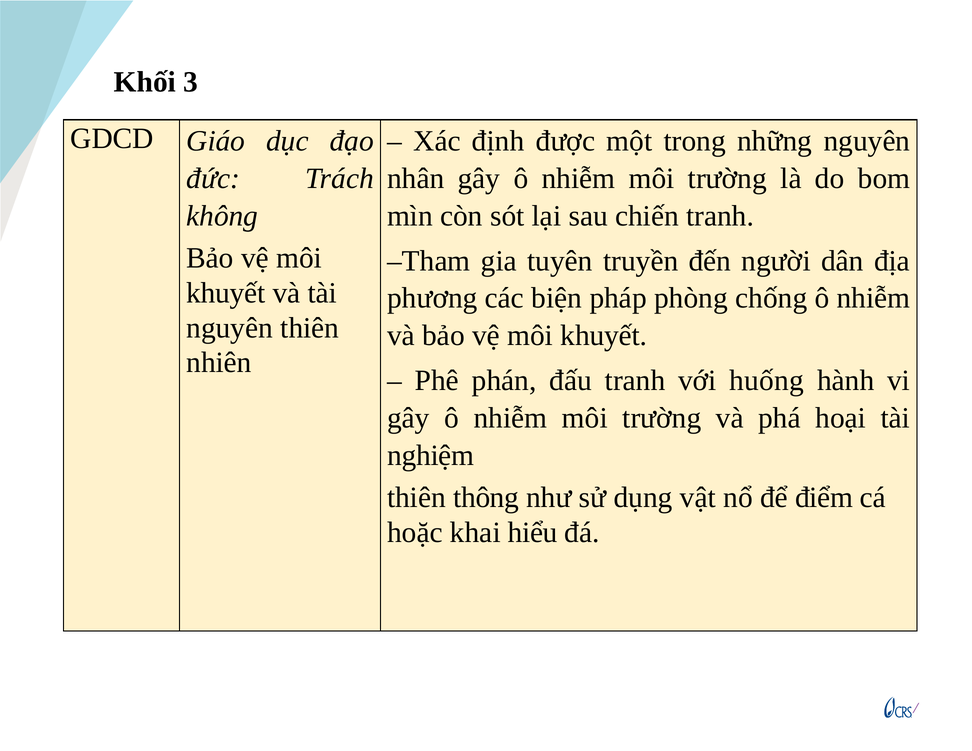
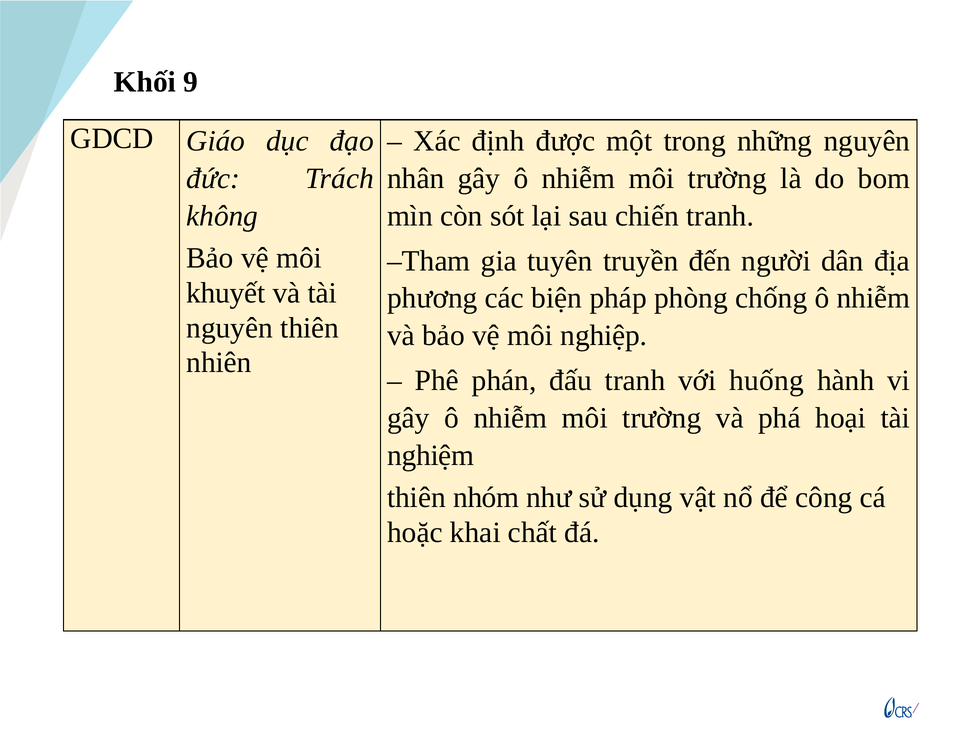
3: 3 -> 9
khuyết at (604, 336): khuyết -> nghiệp
thông: thông -> nhóm
điểm: điểm -> công
hiểu: hiểu -> chất
